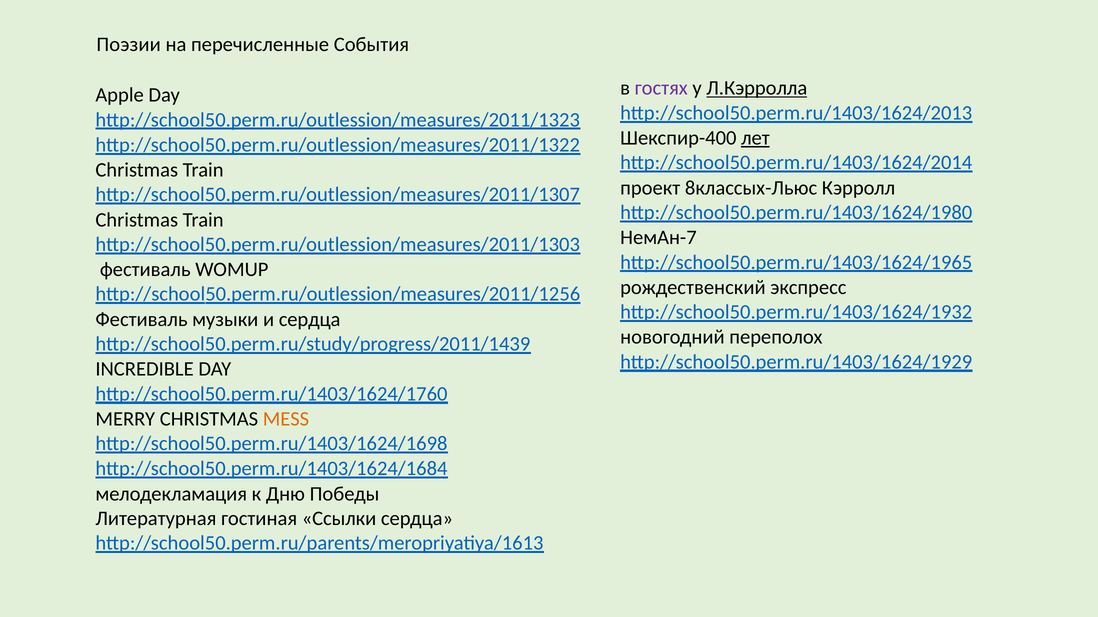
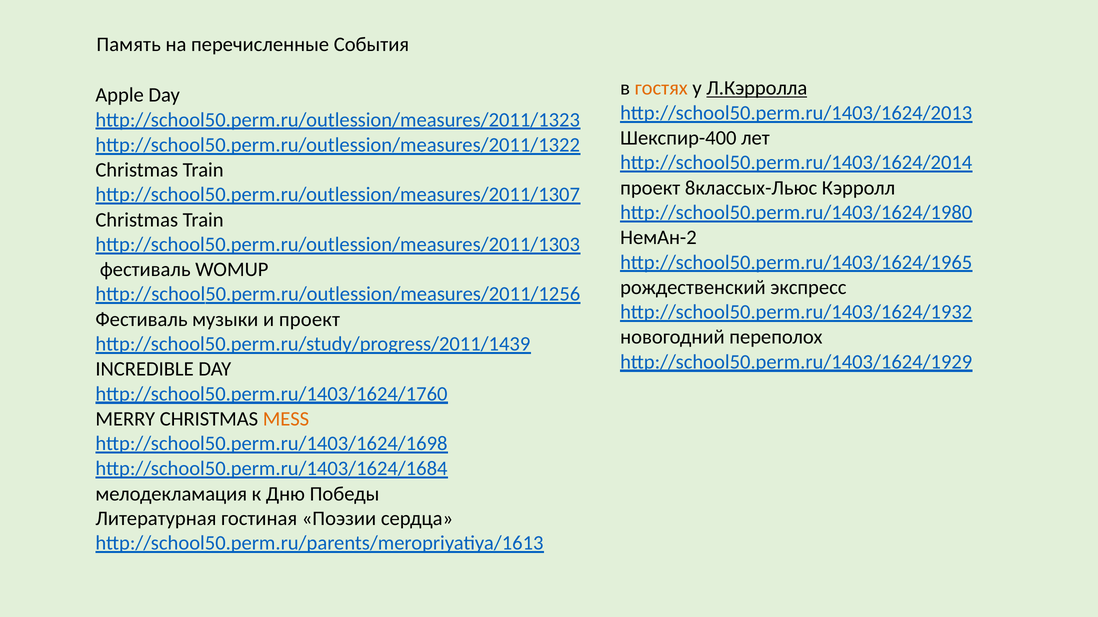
Поэзии: Поэзии -> Память
гостях colour: purple -> orange
лет underline: present -> none
НемАн-7: НемАн-7 -> НемАн-2
и сердца: сердца -> проект
Ссылки: Ссылки -> Поэзии
